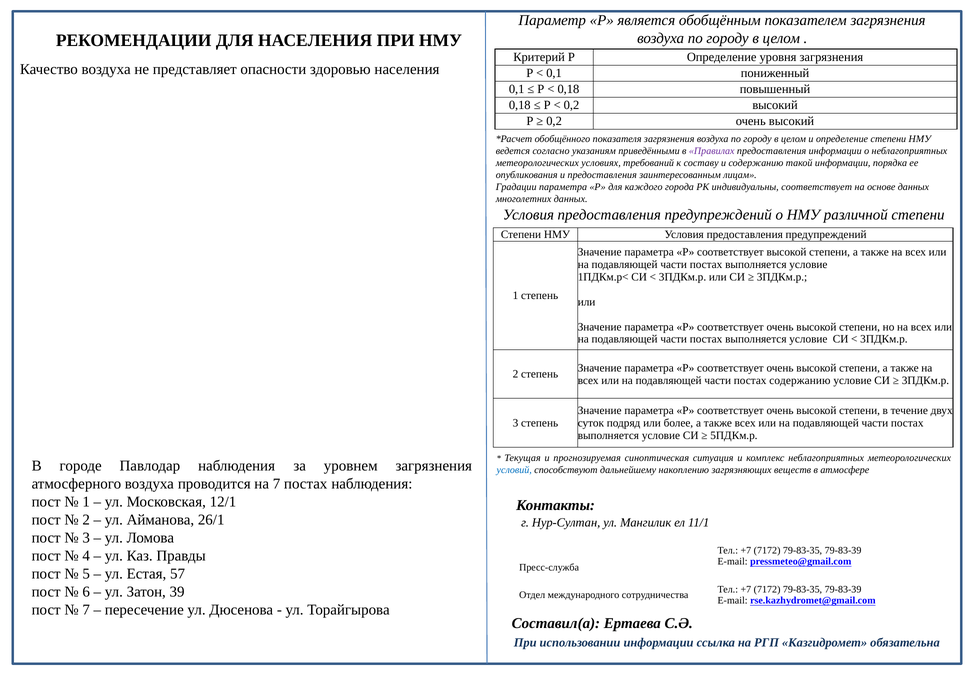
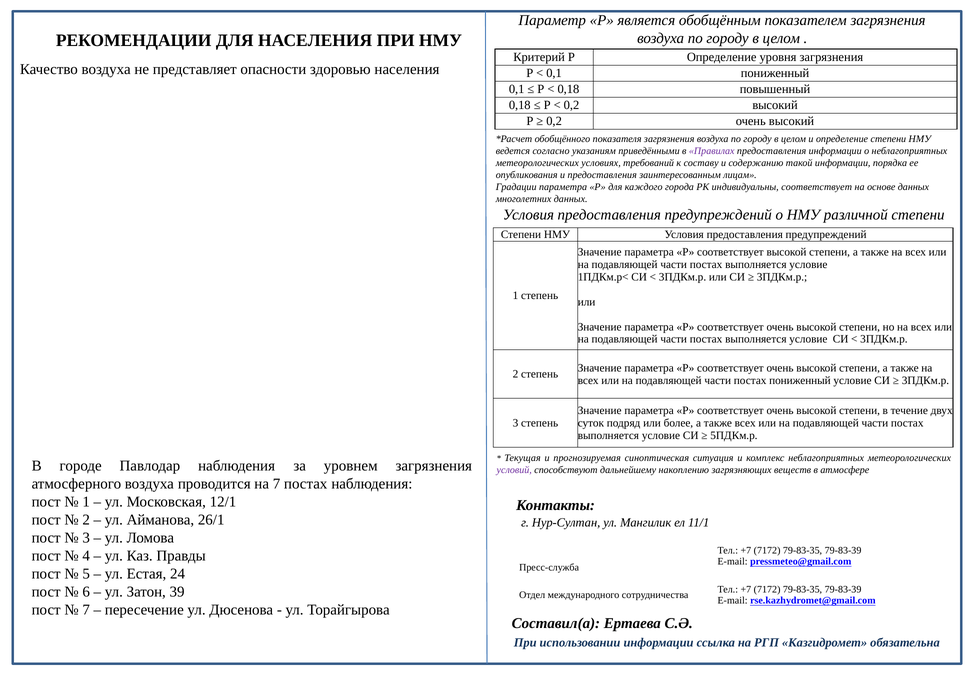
постах содержанию: содержанию -> пониженный
условий colour: blue -> purple
57: 57 -> 24
